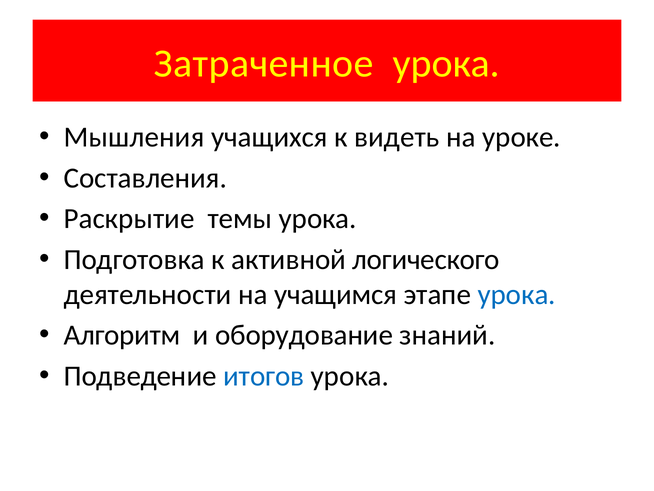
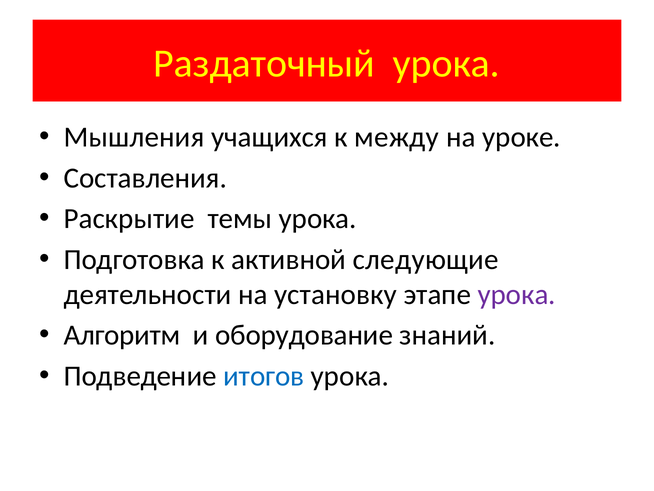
Затраченное: Затраченное -> Раздаточный
видеть: видеть -> между
логического: логического -> следующие
учащимся: учащимся -> установку
урока at (517, 294) colour: blue -> purple
